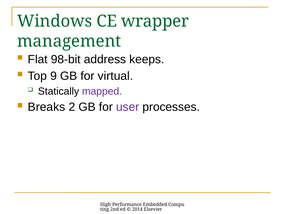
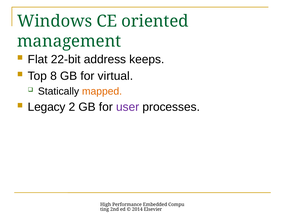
wrapper: wrapper -> oriented
98-bit: 98-bit -> 22-bit
9: 9 -> 8
mapped colour: purple -> orange
Breaks: Breaks -> Legacy
